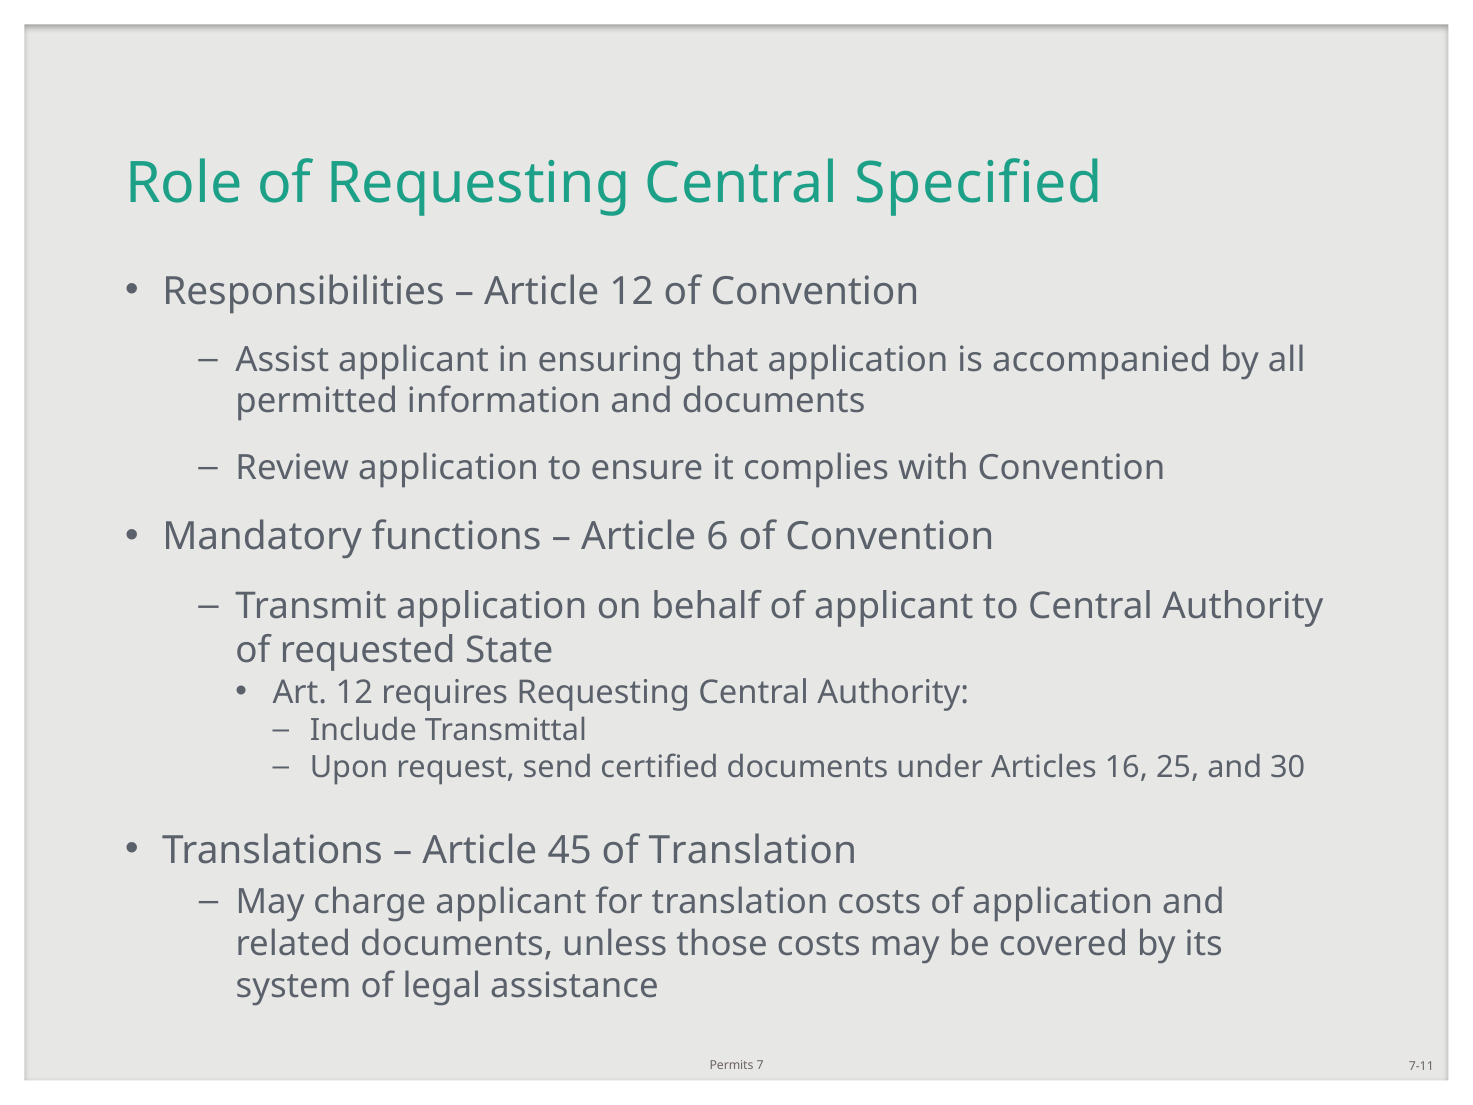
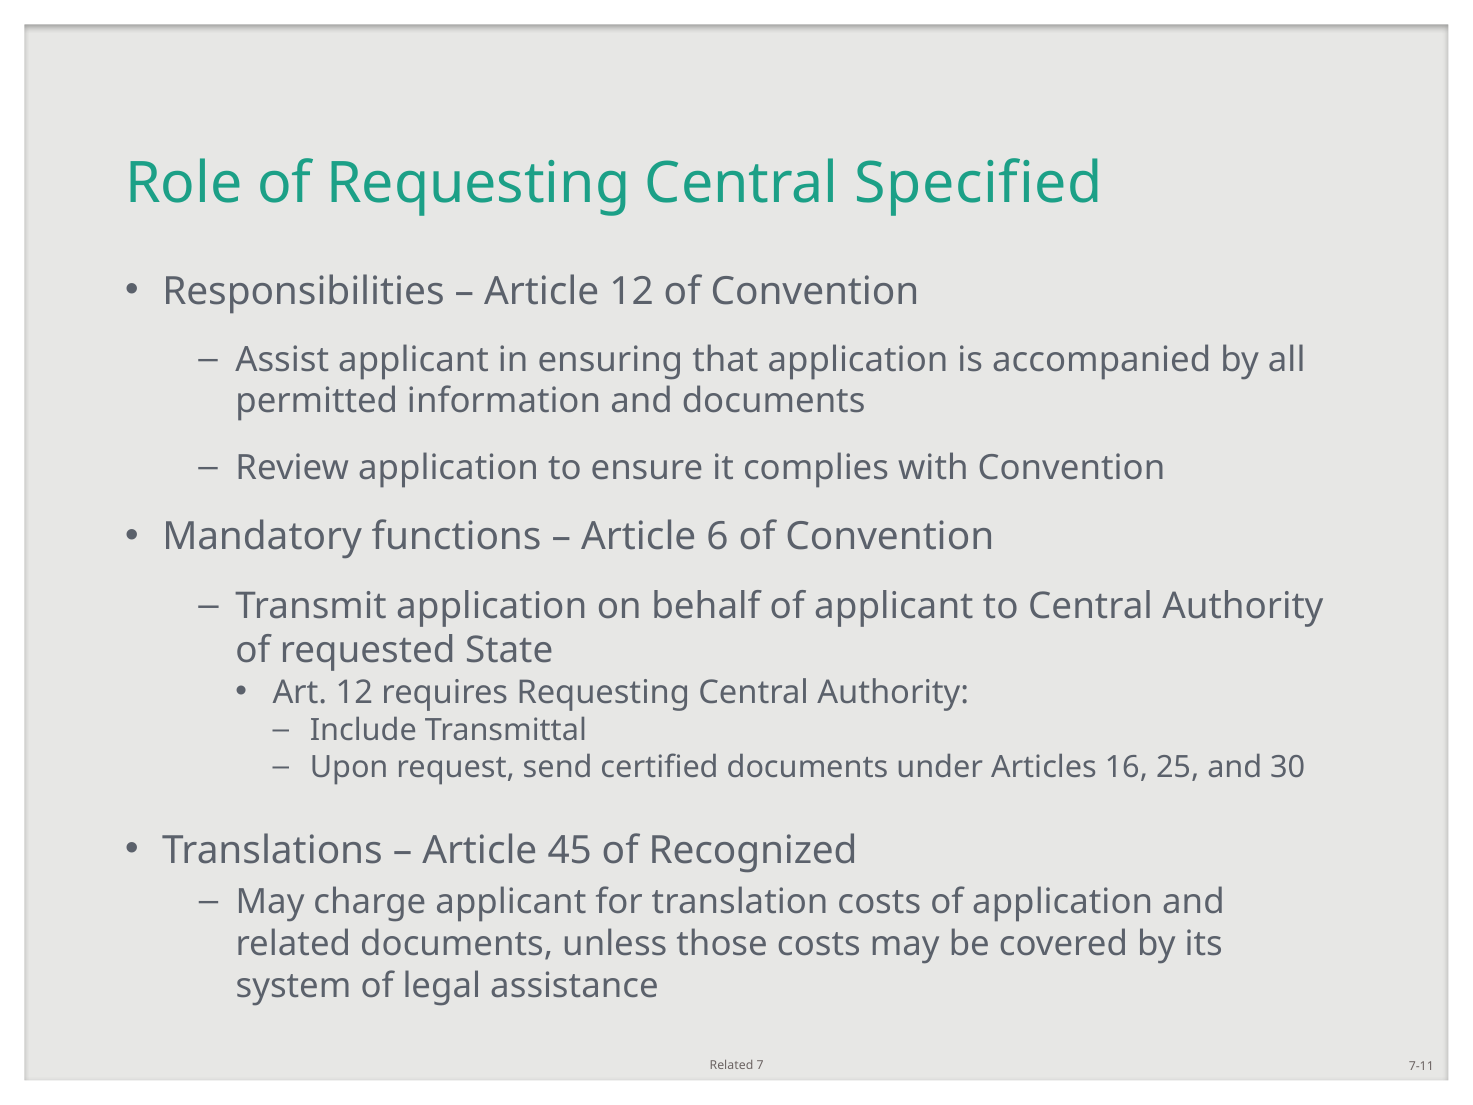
of Translation: Translation -> Recognized
Permits at (732, 1065): Permits -> Related
